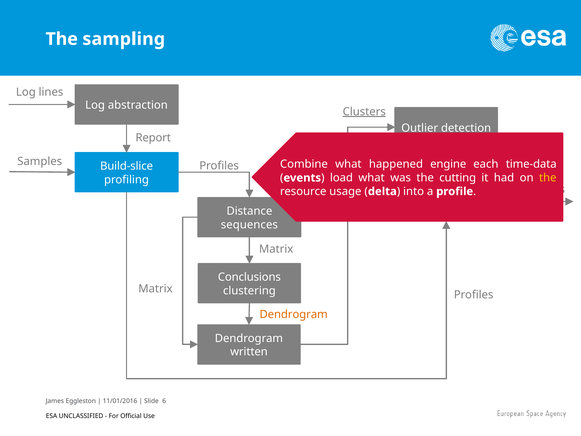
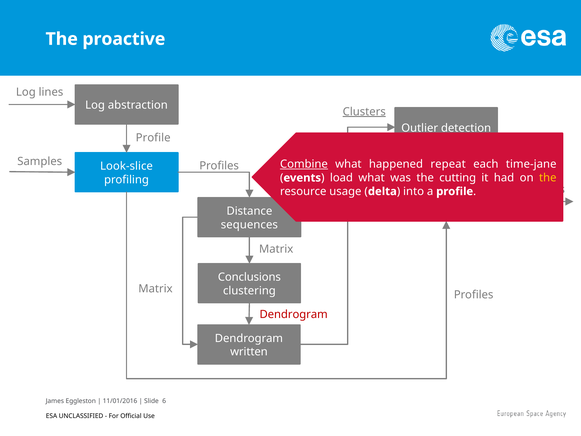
sampling: sampling -> proactive
Report at (153, 138): Report -> Profile
Combine underline: none -> present
engine: engine -> repeat
time-data: time-data -> time-jane
Build-slice: Build-slice -> Look-slice
Dendrogram at (294, 314) colour: orange -> red
